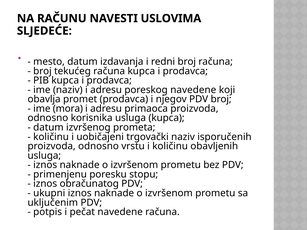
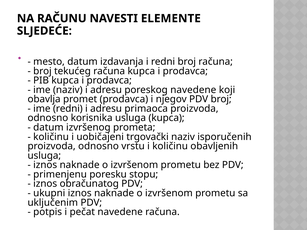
USLOVIMA: USLOVIMA -> ELEMENTE
ime mora: mora -> redni
